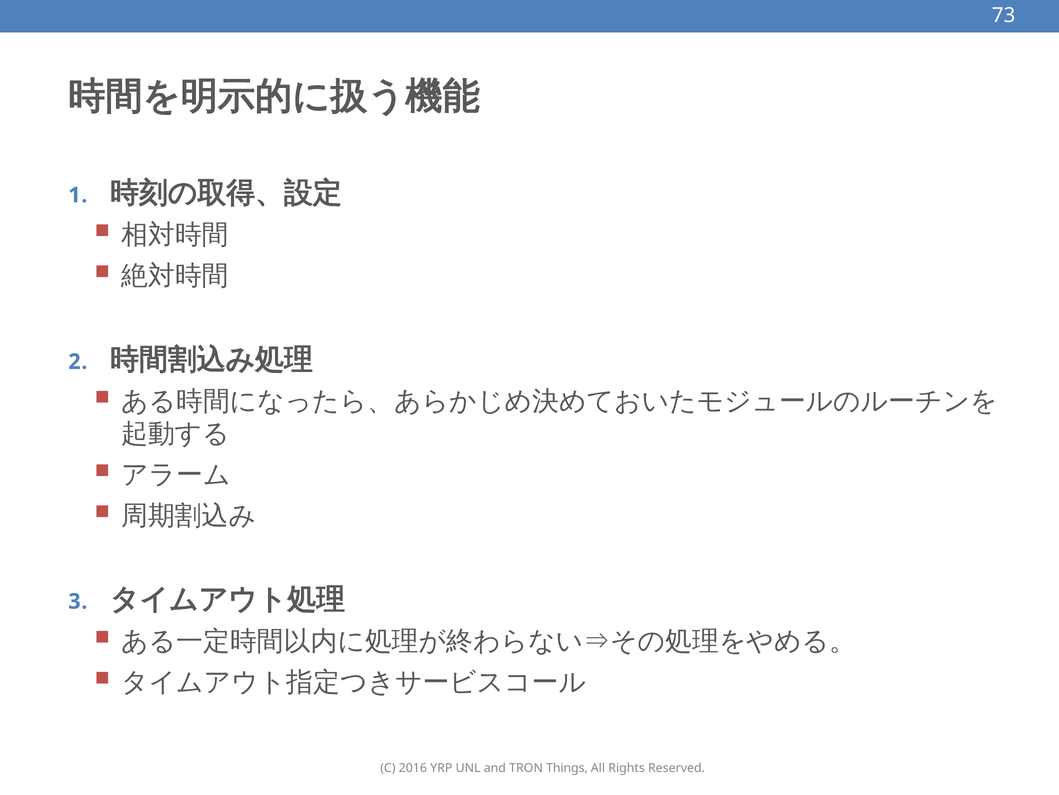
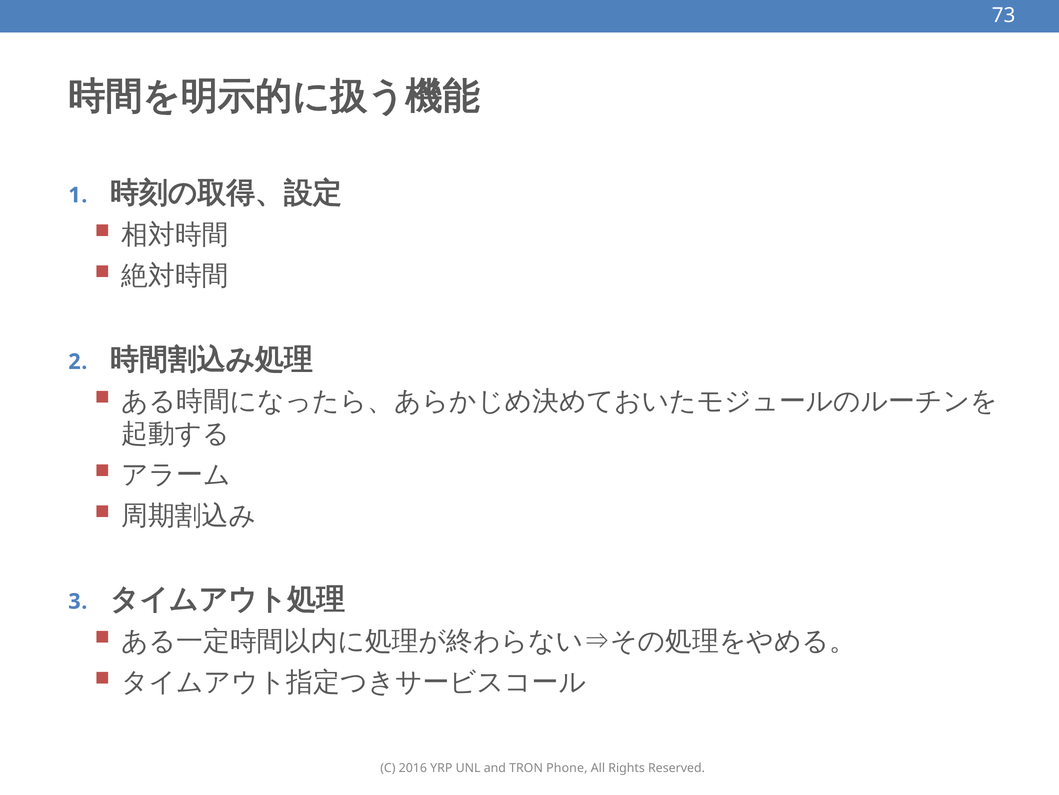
Things: Things -> Phone
